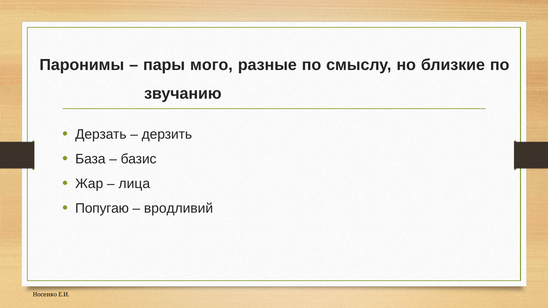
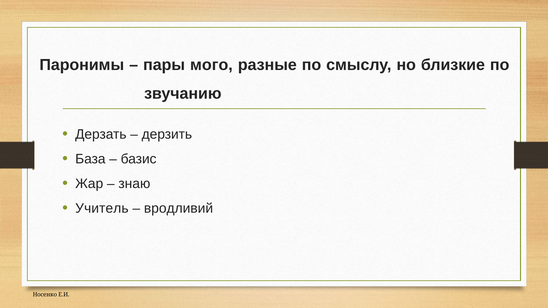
лица: лица -> знаю
Попугаю: Попугаю -> Учитель
